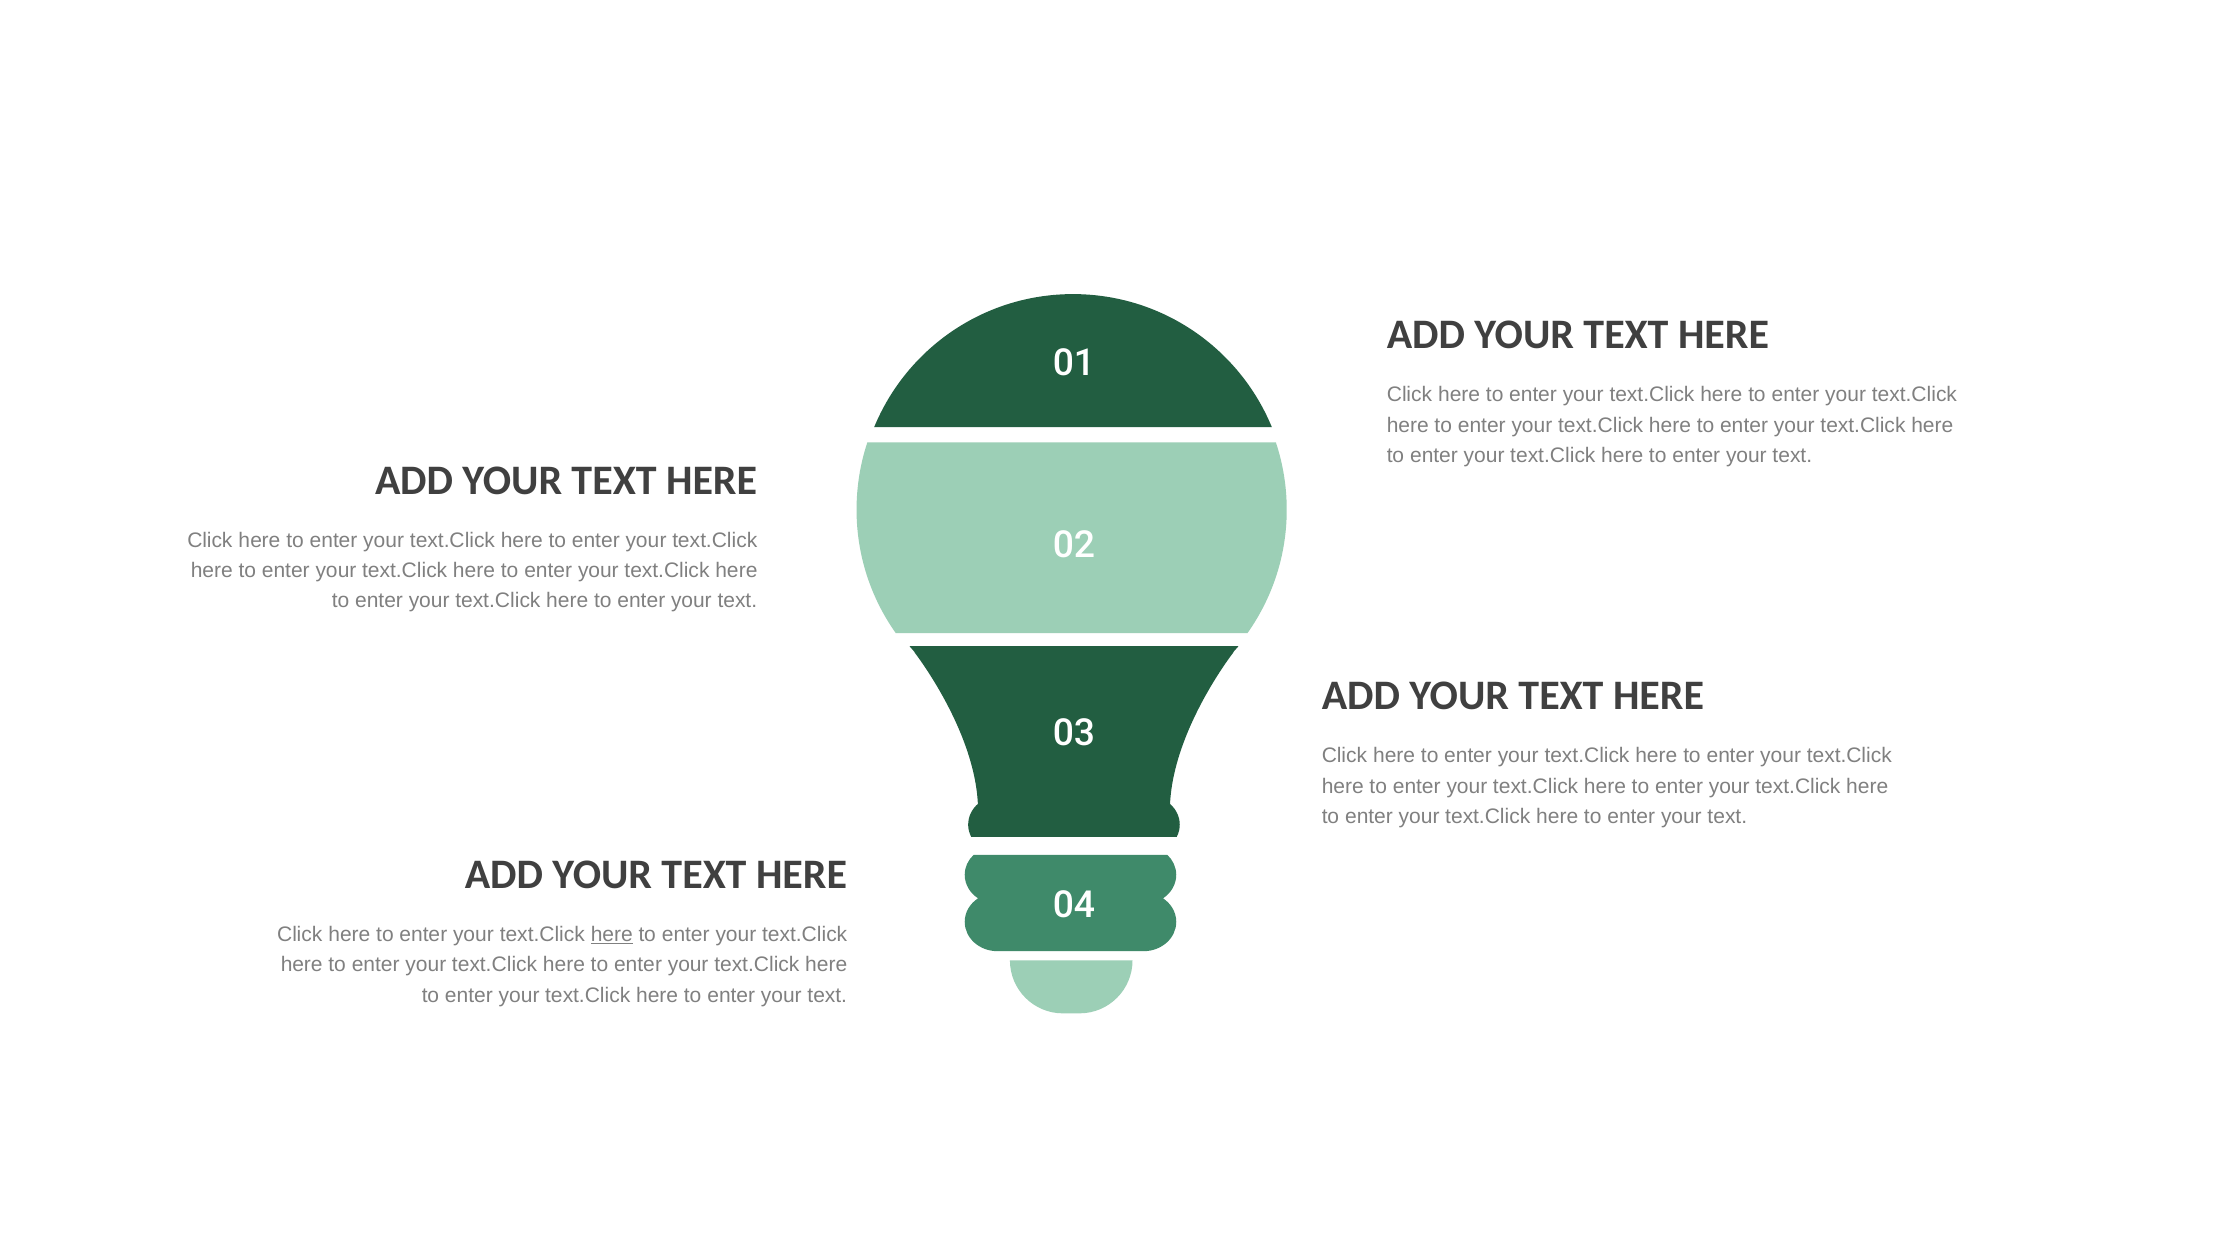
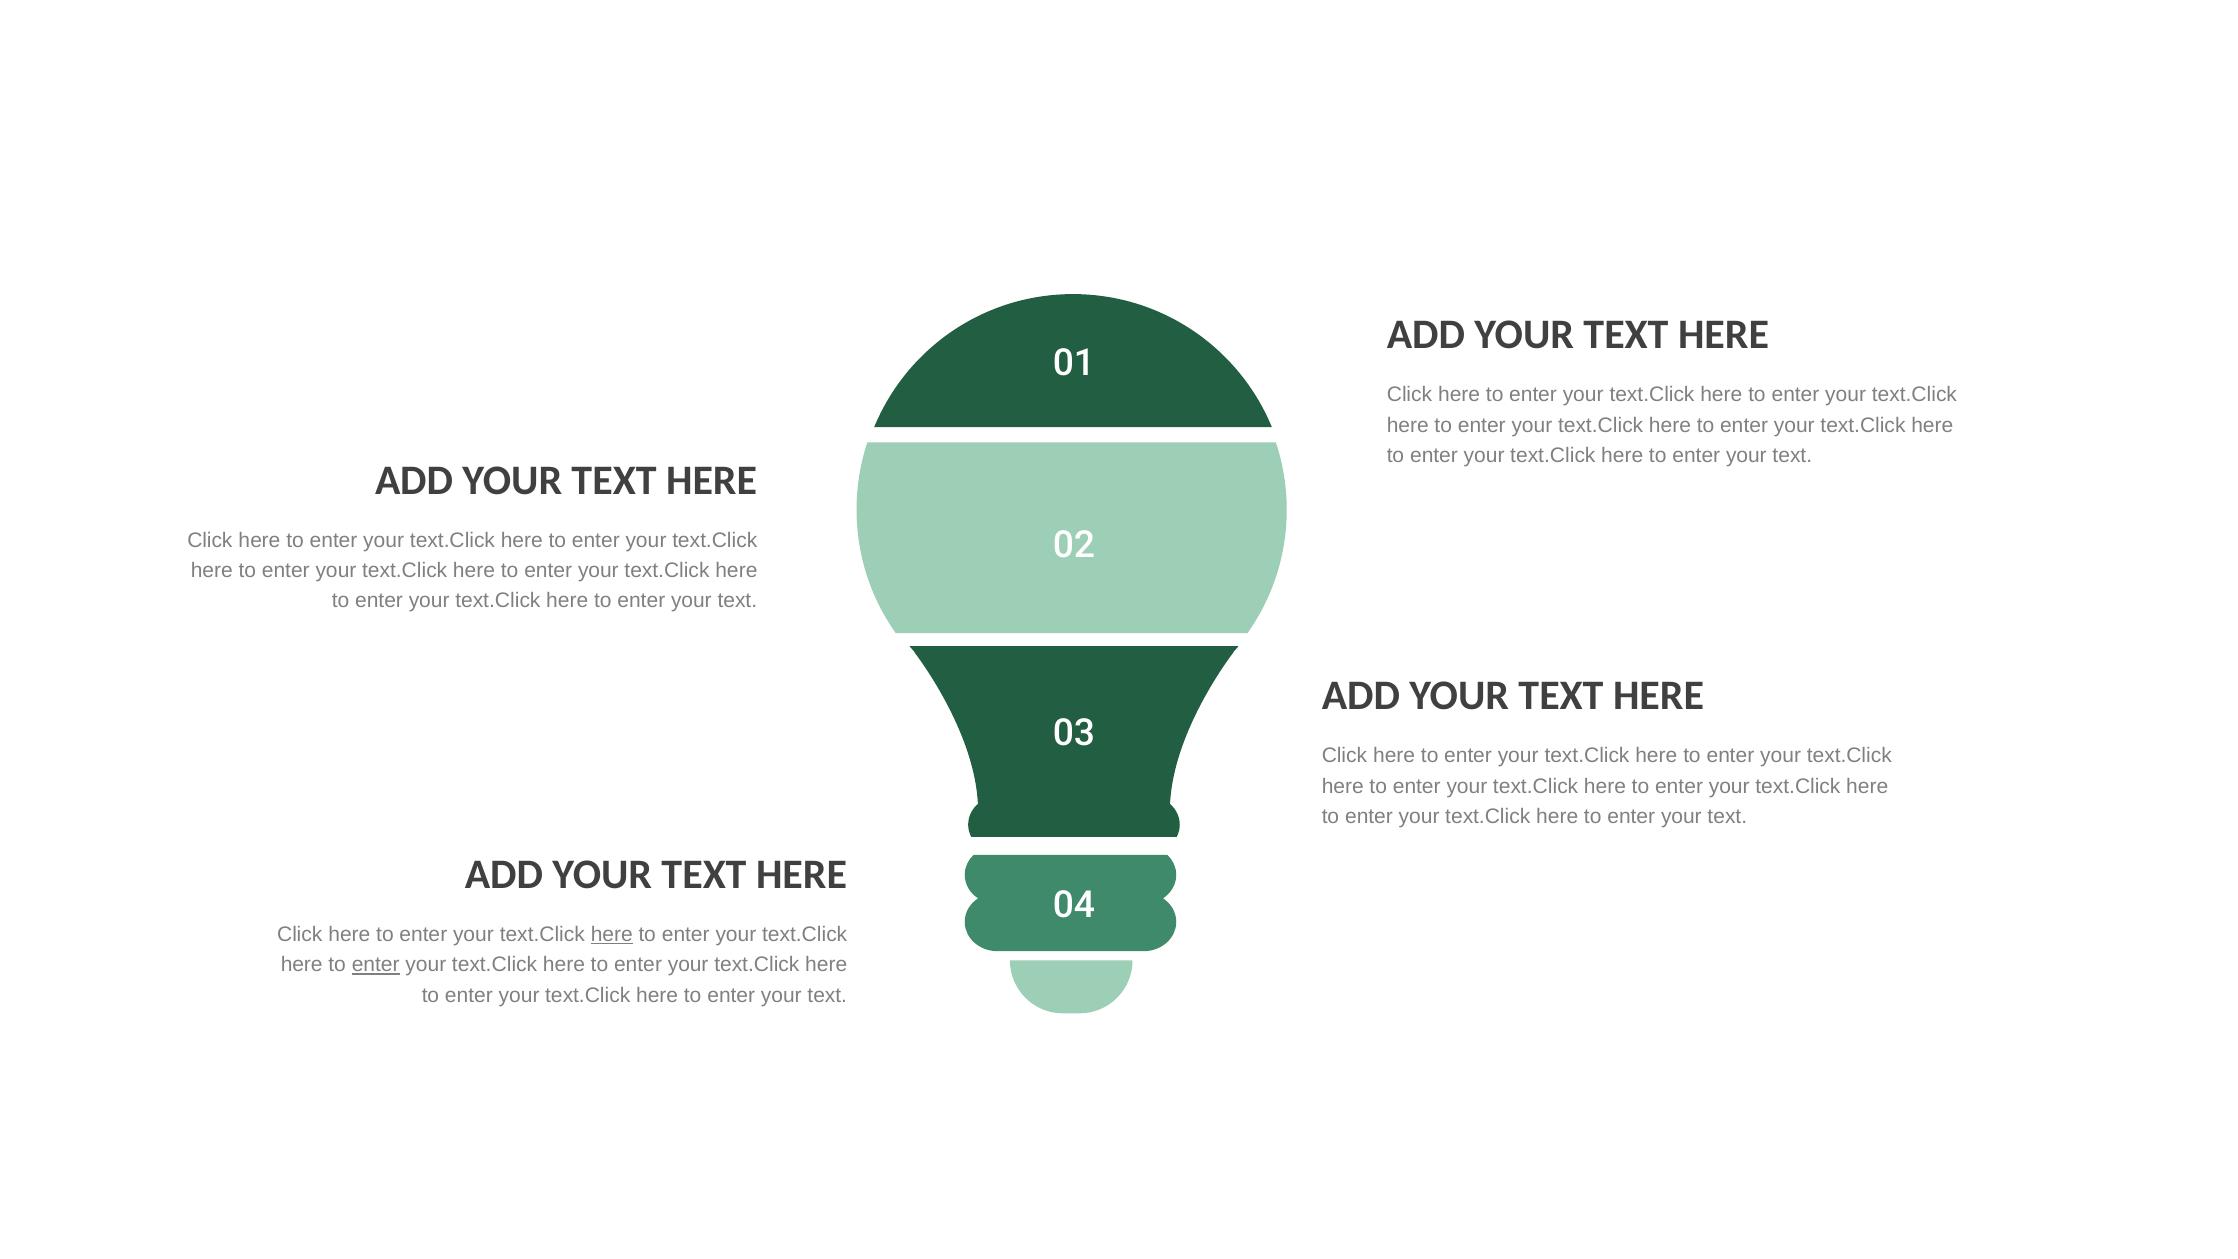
enter at (376, 965) underline: none -> present
